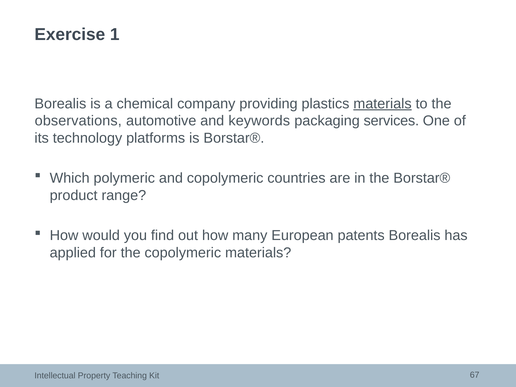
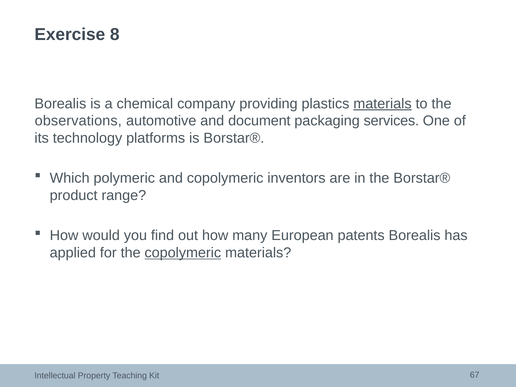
1: 1 -> 8
keywords: keywords -> document
countries: countries -> inventors
copolymeric at (183, 253) underline: none -> present
